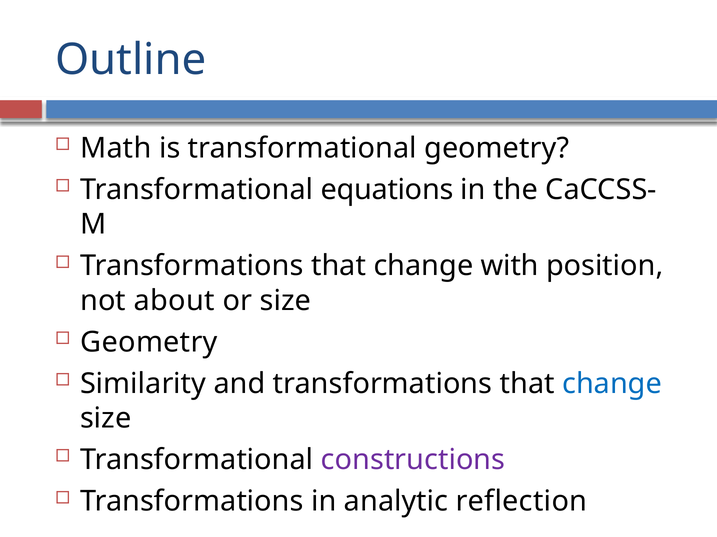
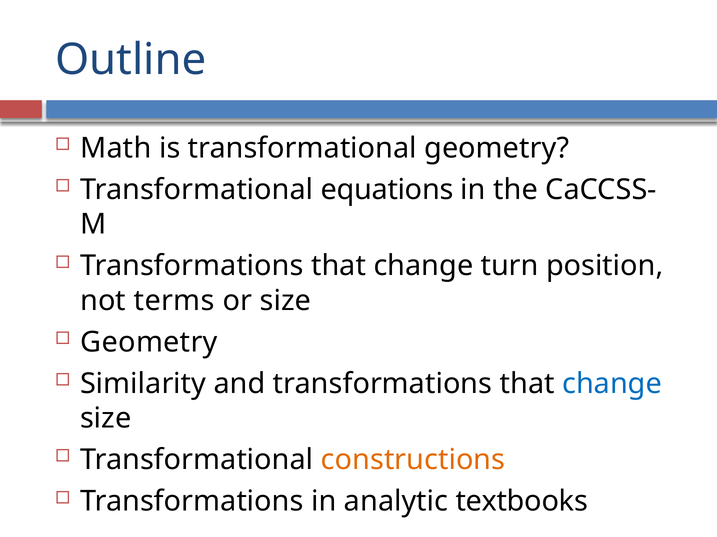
with: with -> turn
about: about -> terms
constructions colour: purple -> orange
reflection: reflection -> textbooks
